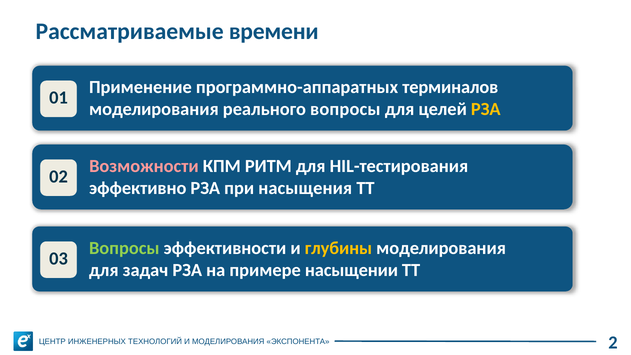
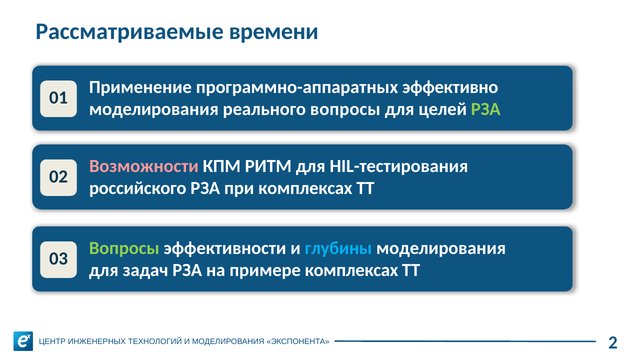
терминалов: терминалов -> эффективно
РЗА at (486, 109) colour: yellow -> light green
эффективно: эффективно -> российского
при насыщения: насыщения -> комплексах
глубины colour: yellow -> light blue
примере насыщении: насыщении -> комплексах
